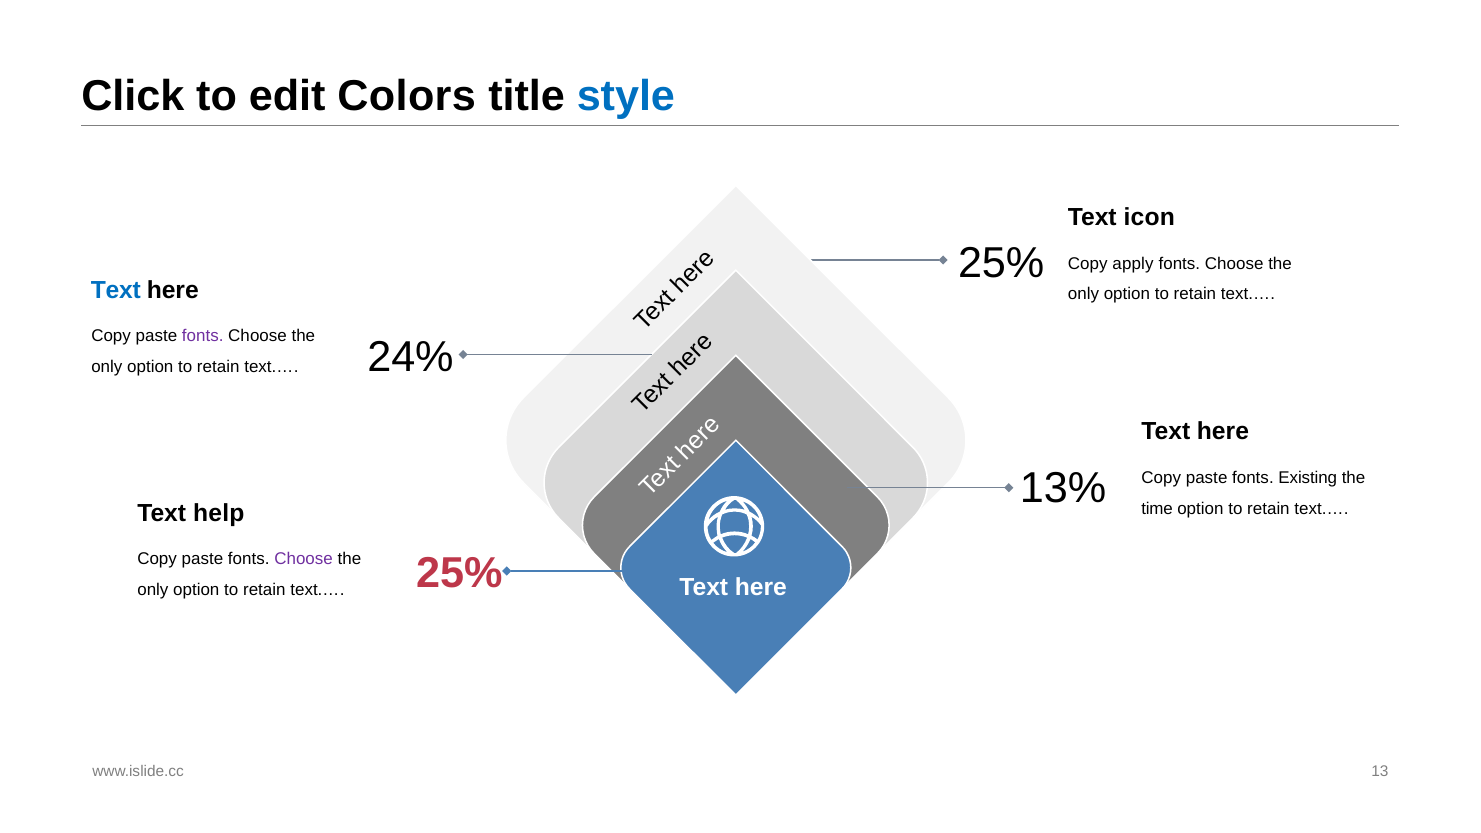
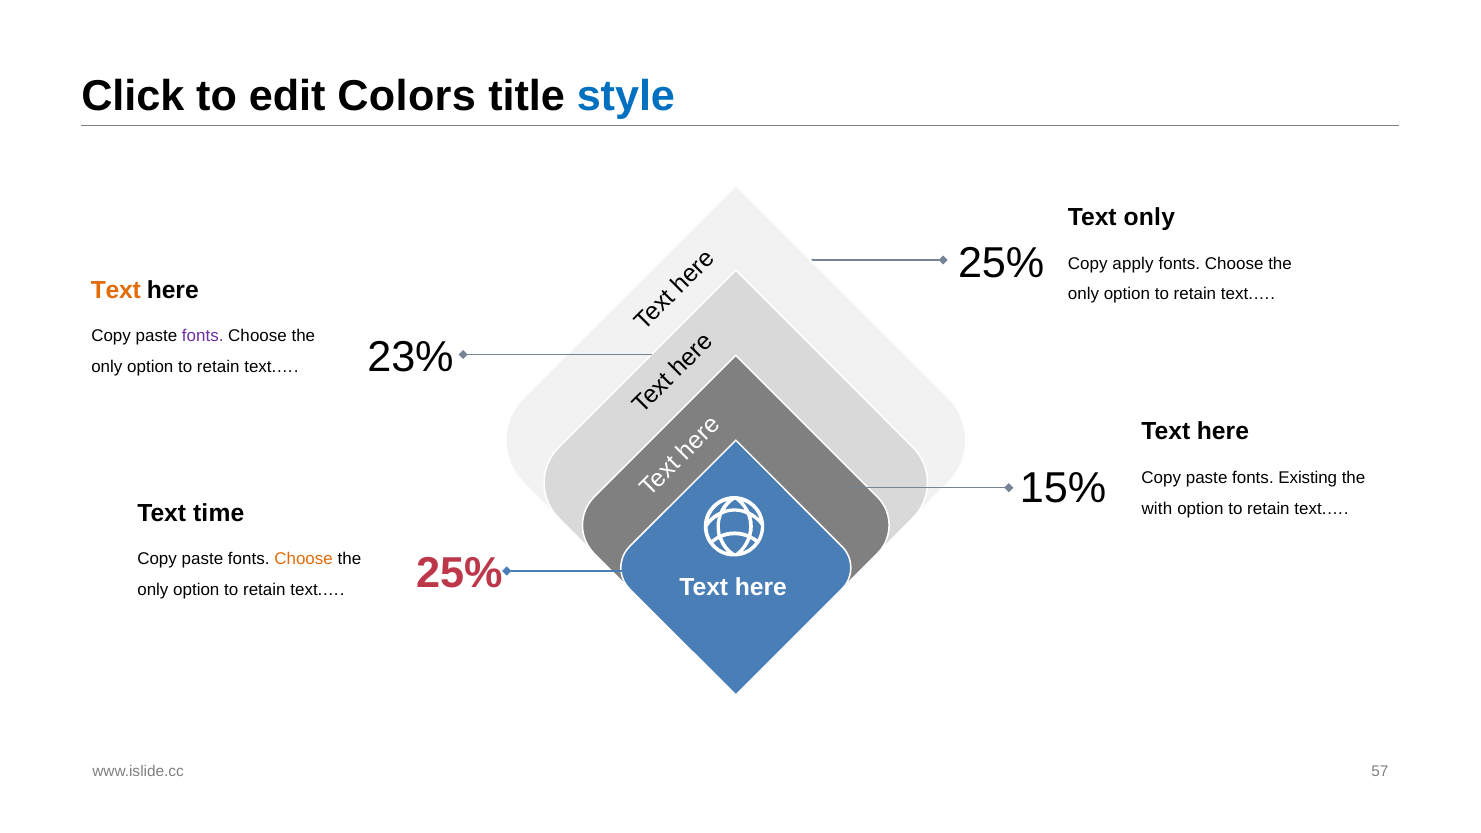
Text icon: icon -> only
Text at (116, 290) colour: blue -> orange
24%: 24% -> 23%
13%: 13% -> 15%
time: time -> with
help: help -> time
Choose at (304, 559) colour: purple -> orange
13: 13 -> 57
